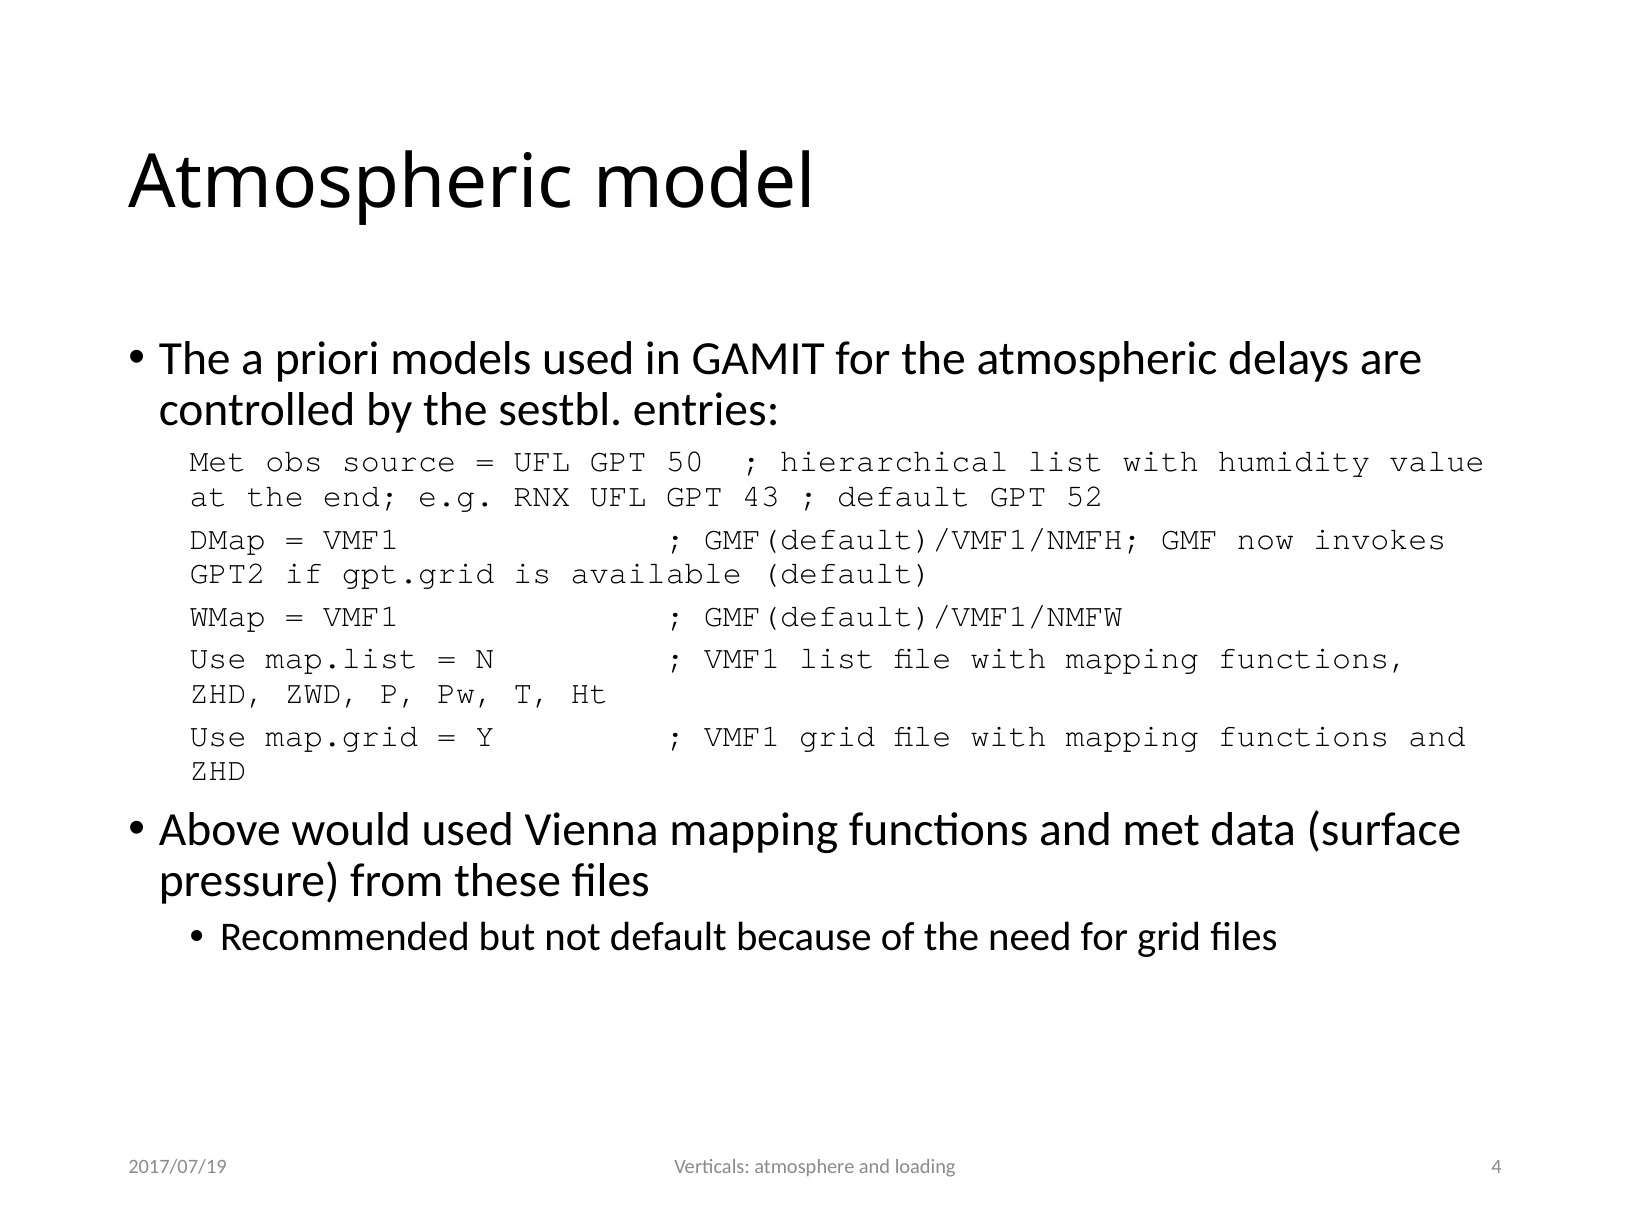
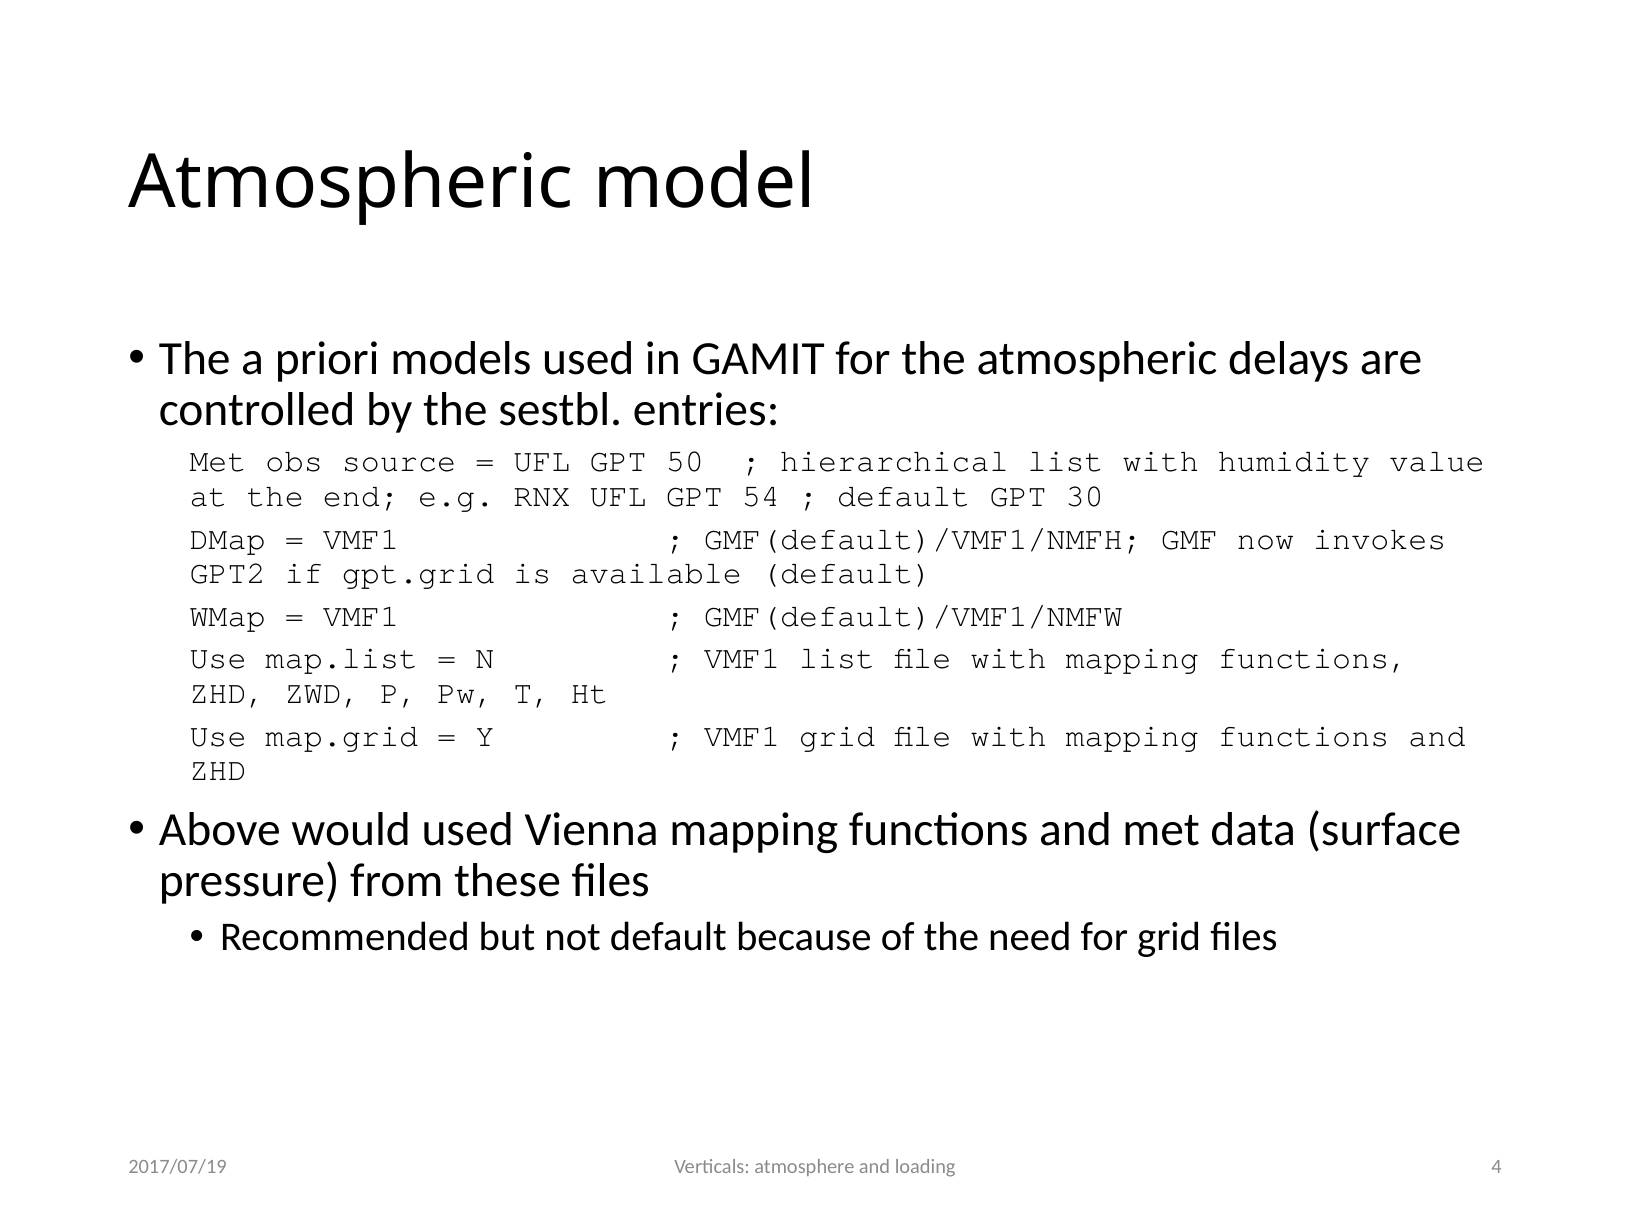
43: 43 -> 54
52: 52 -> 30
